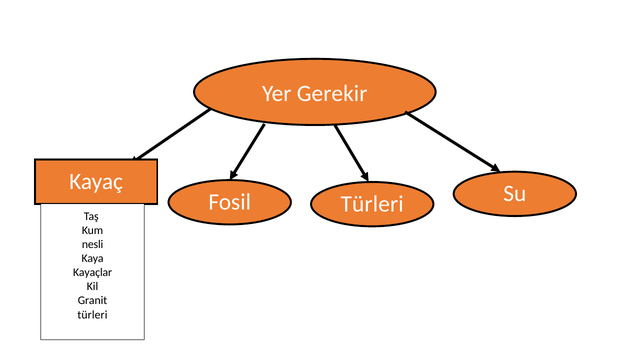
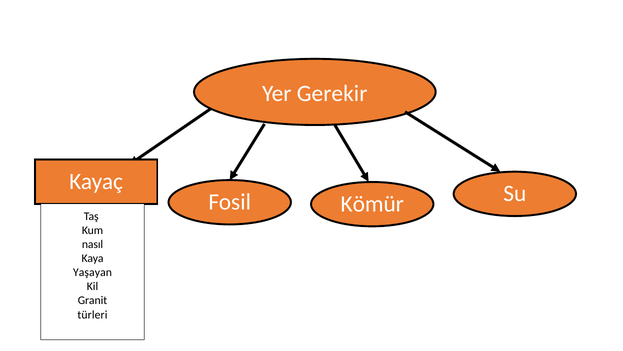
Fosil Türleri: Türleri -> Kömür
nesli: nesli -> nasıl
Kayaçlar: Kayaçlar -> Yaşayan
